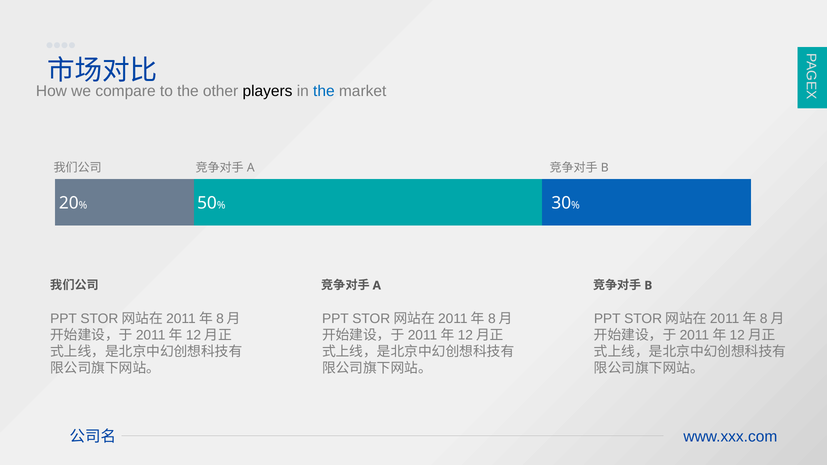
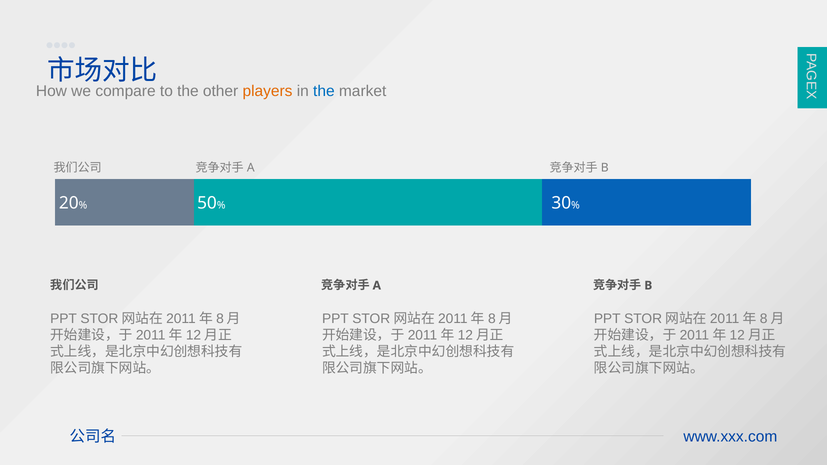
players colour: black -> orange
